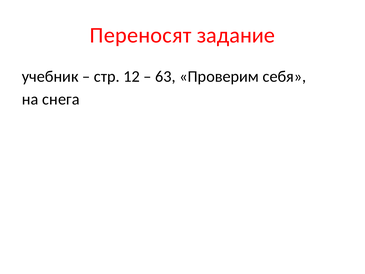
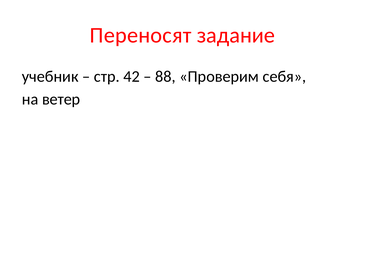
12: 12 -> 42
63: 63 -> 88
снега: снега -> ветер
